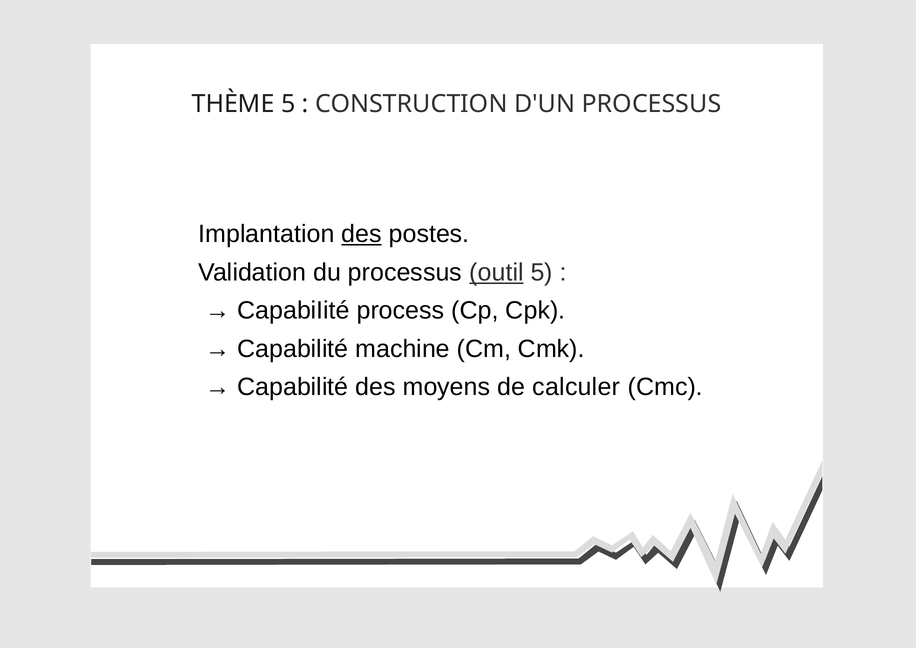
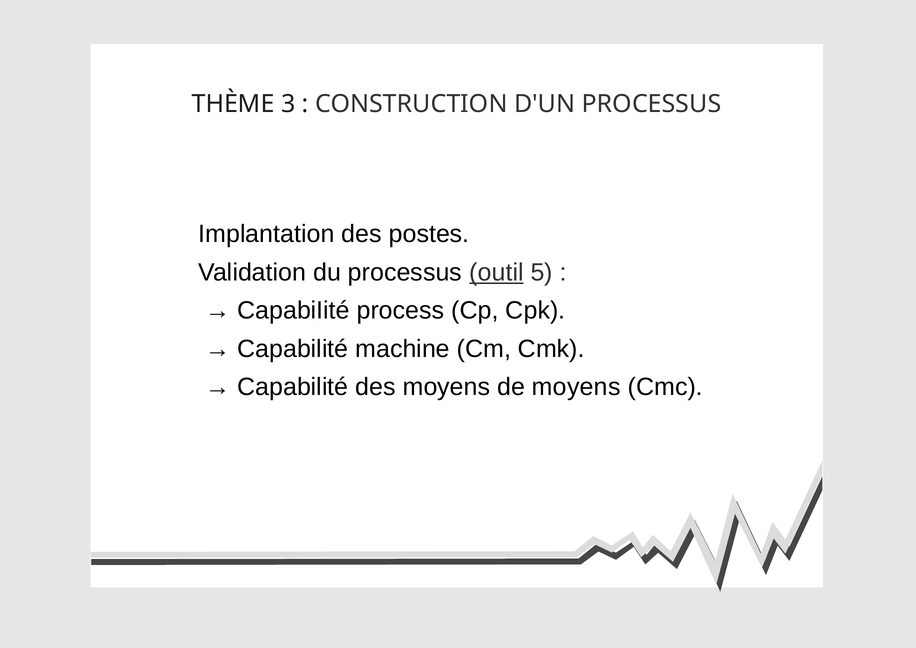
THÈME 5: 5 -> 3
des at (362, 234) underline: present -> none
de calculer: calculer -> moyens
